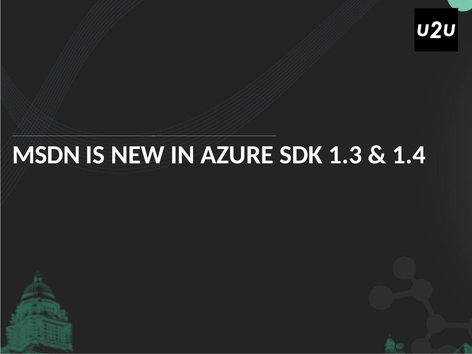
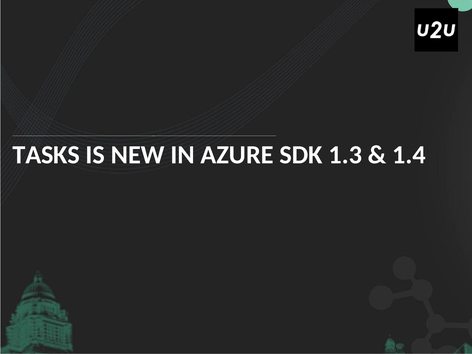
MSDN: MSDN -> TASKS
